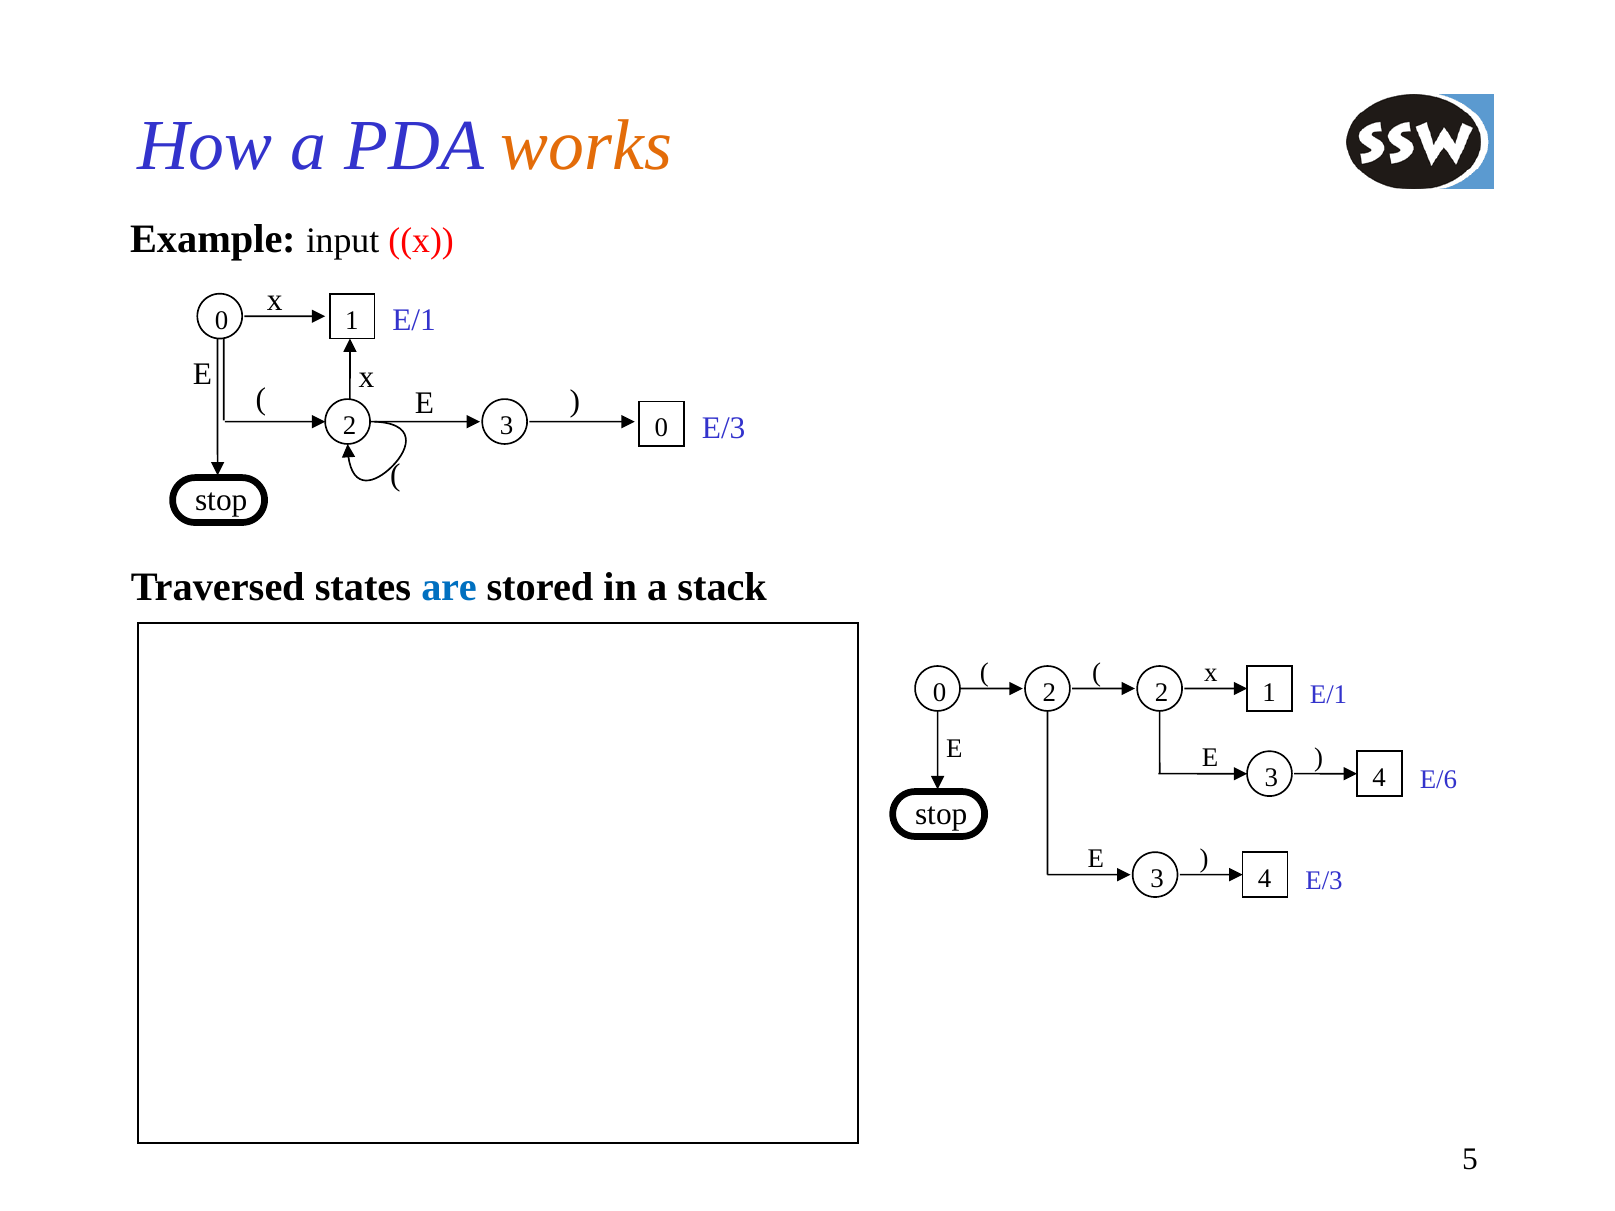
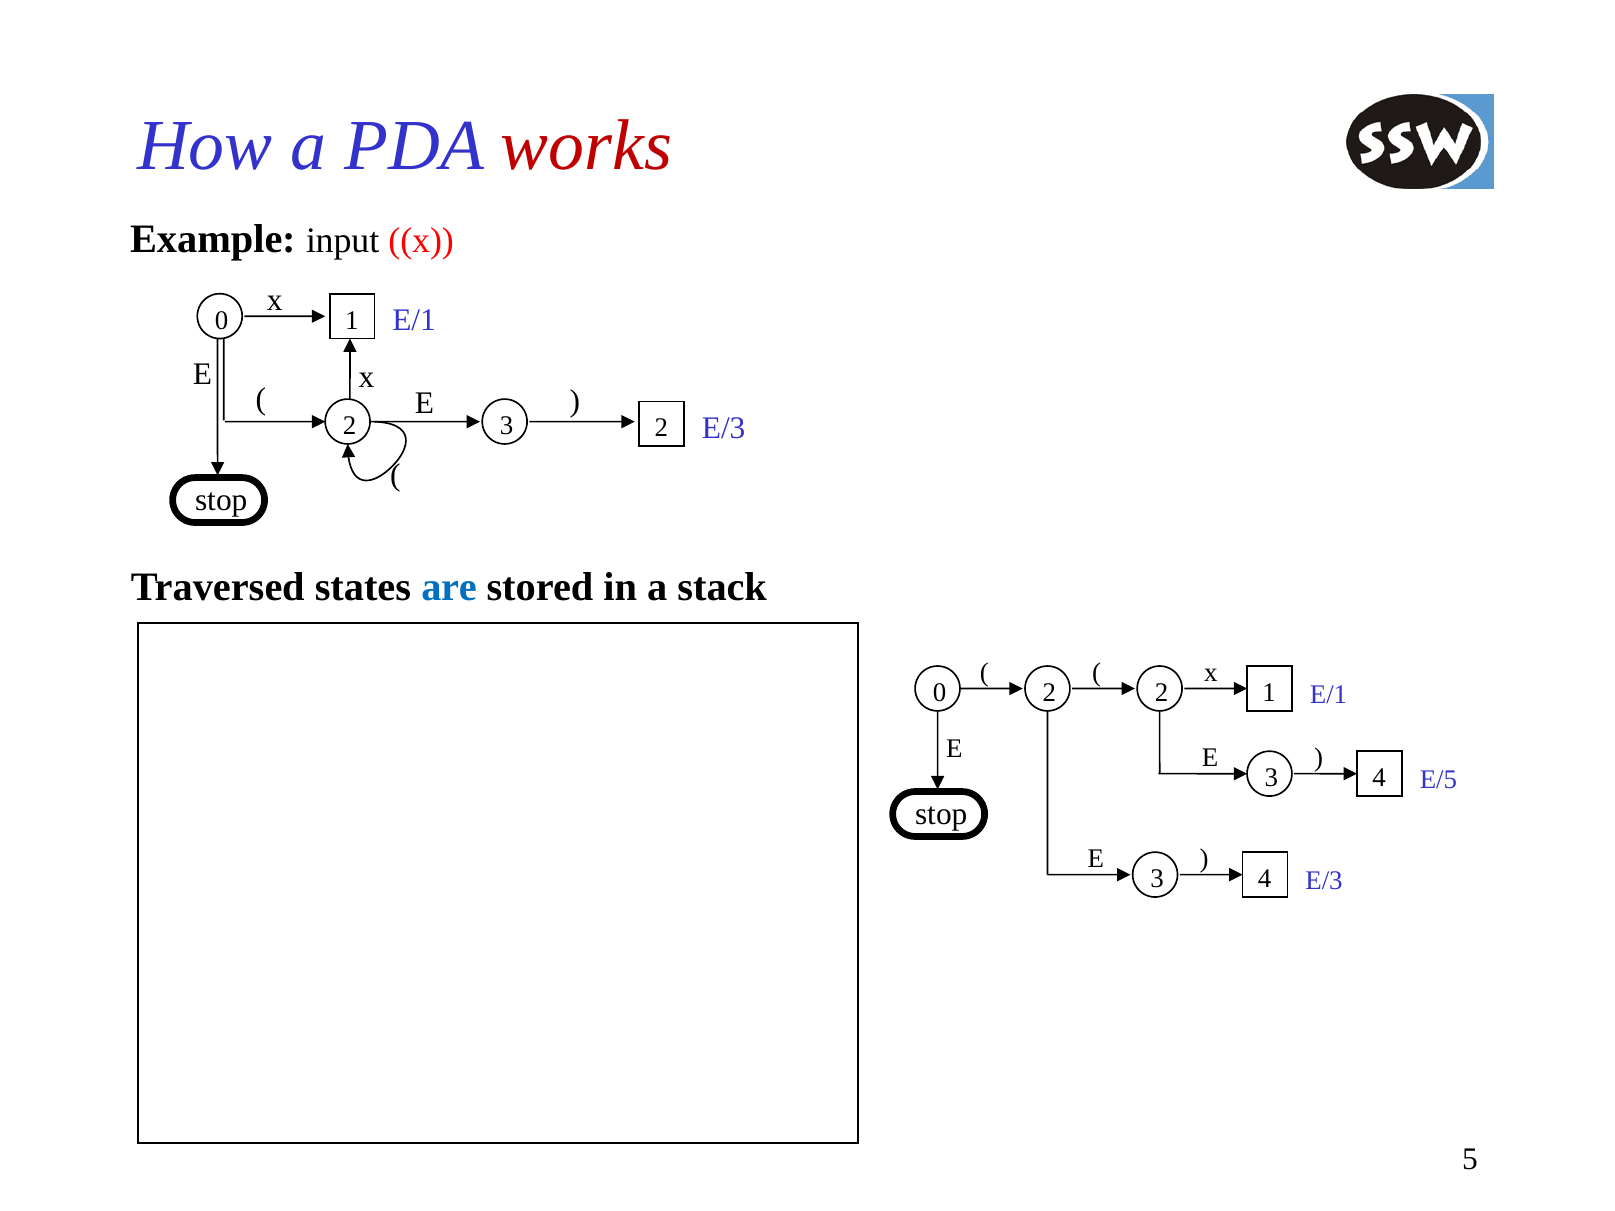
works colour: orange -> red
3 0: 0 -> 2
E/6: E/6 -> E/5
